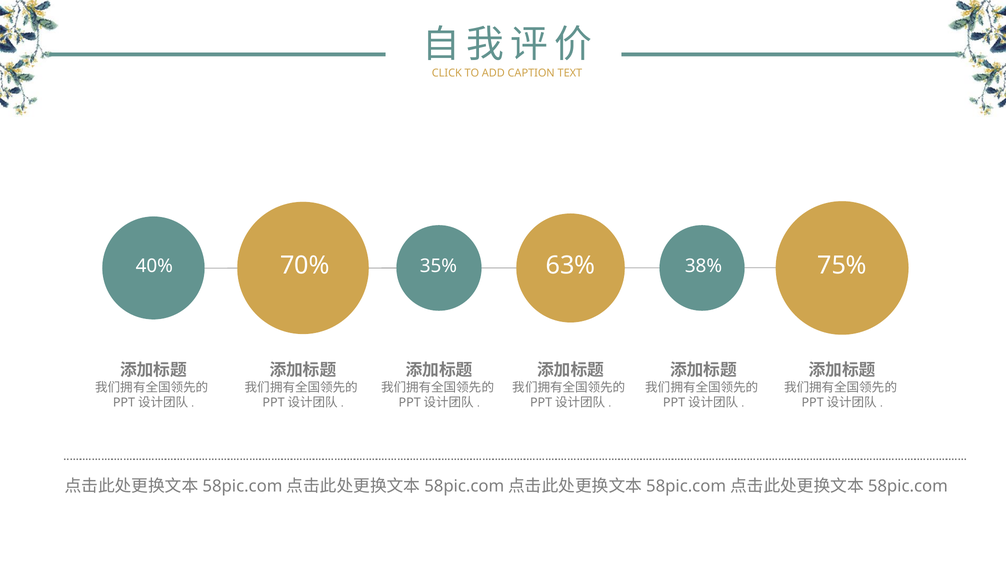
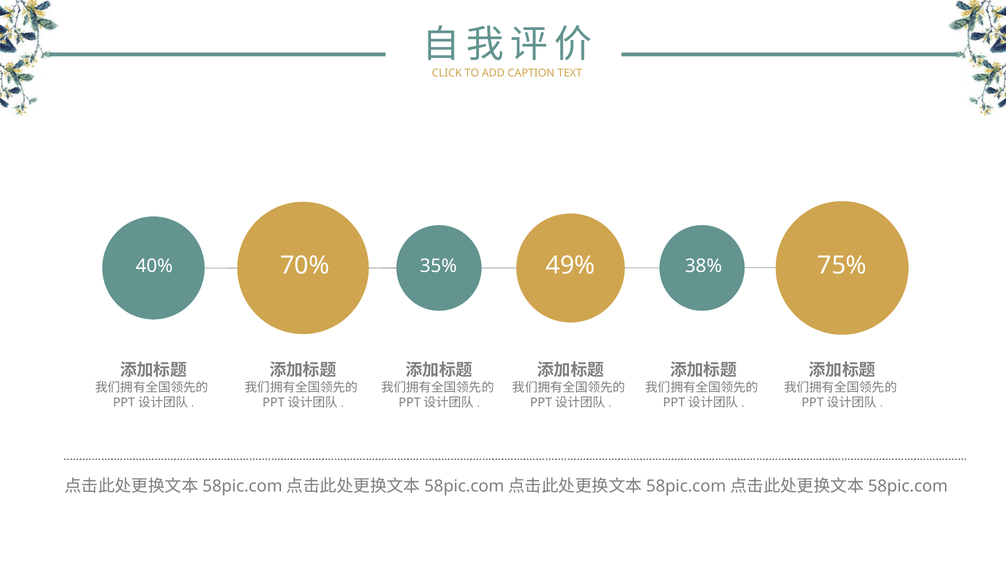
63%: 63% -> 49%
